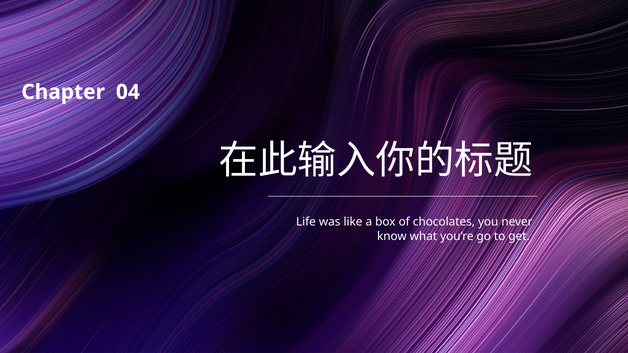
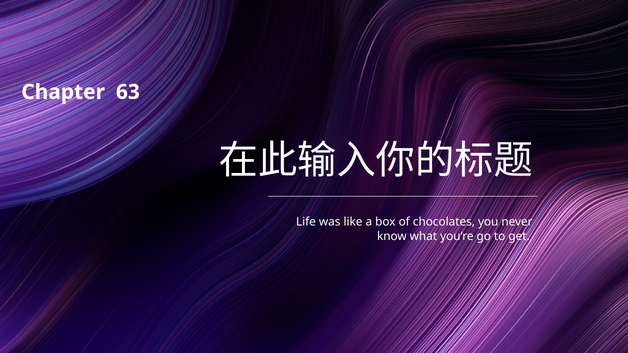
04: 04 -> 63
